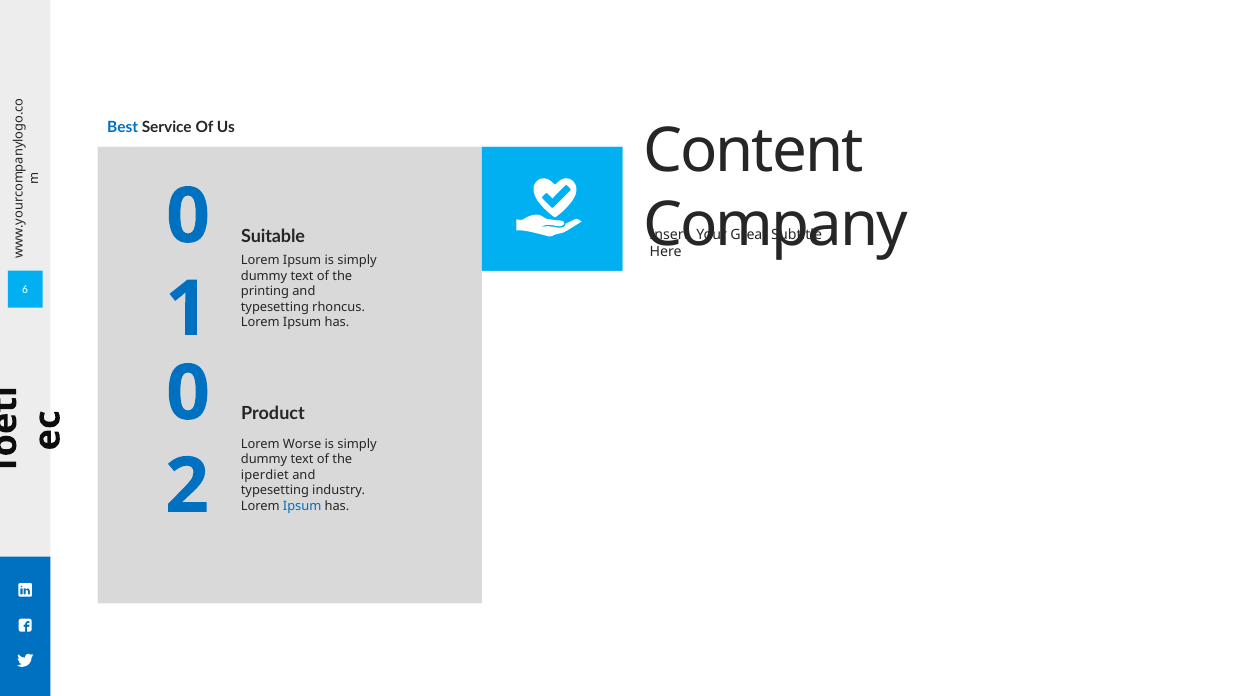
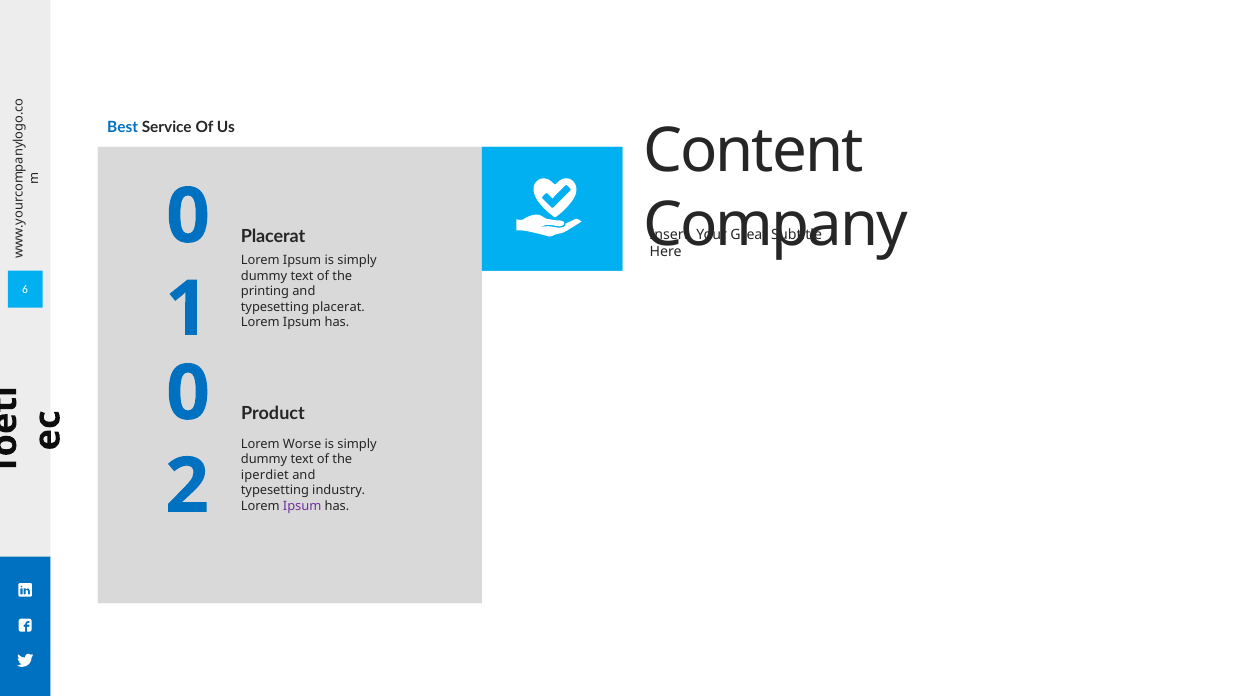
Suitable at (273, 237): Suitable -> Placerat
typesetting rhoncus: rhoncus -> placerat
Ipsum at (302, 506) colour: blue -> purple
